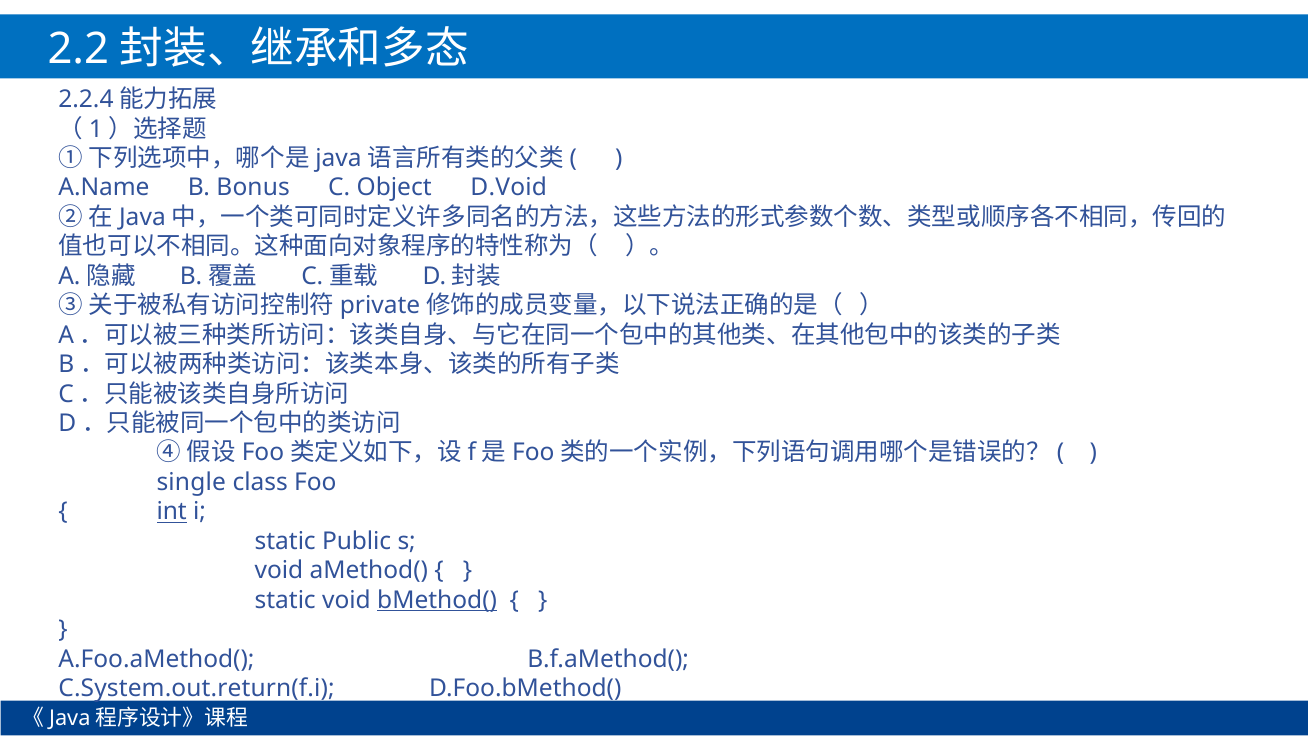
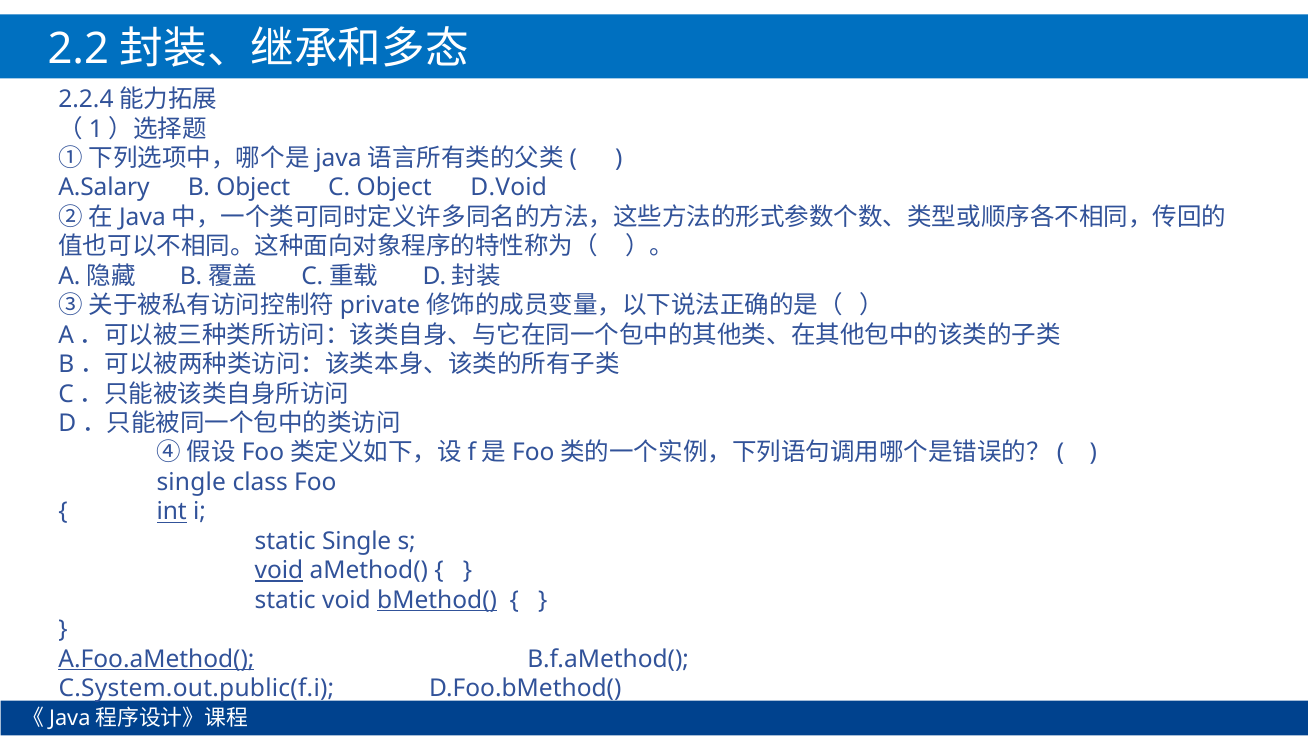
A.Name: A.Name -> A.Salary
B Bonus: Bonus -> Object
static Public: Public -> Single
void at (279, 570) underline: none -> present
A.Foo.aMethod( underline: none -> present
C.System.out.return(f.i: C.System.out.return(f.i -> C.System.out.public(f.i
